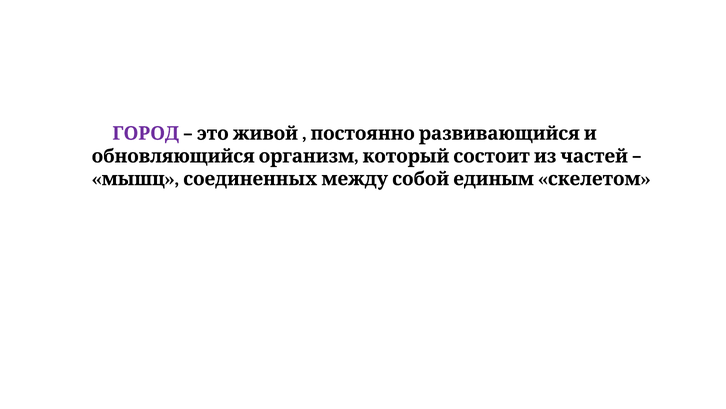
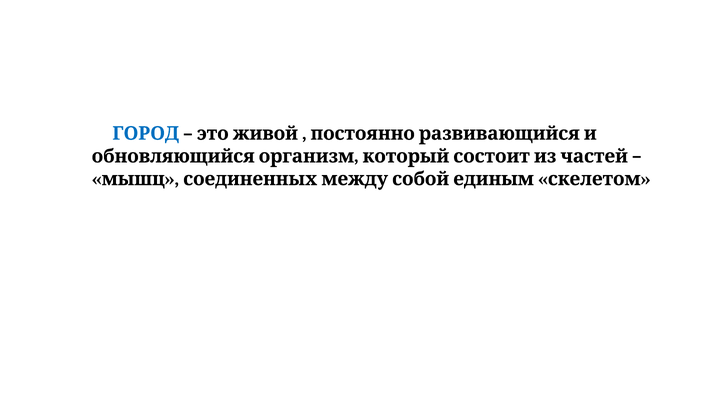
ГОРОД colour: purple -> blue
